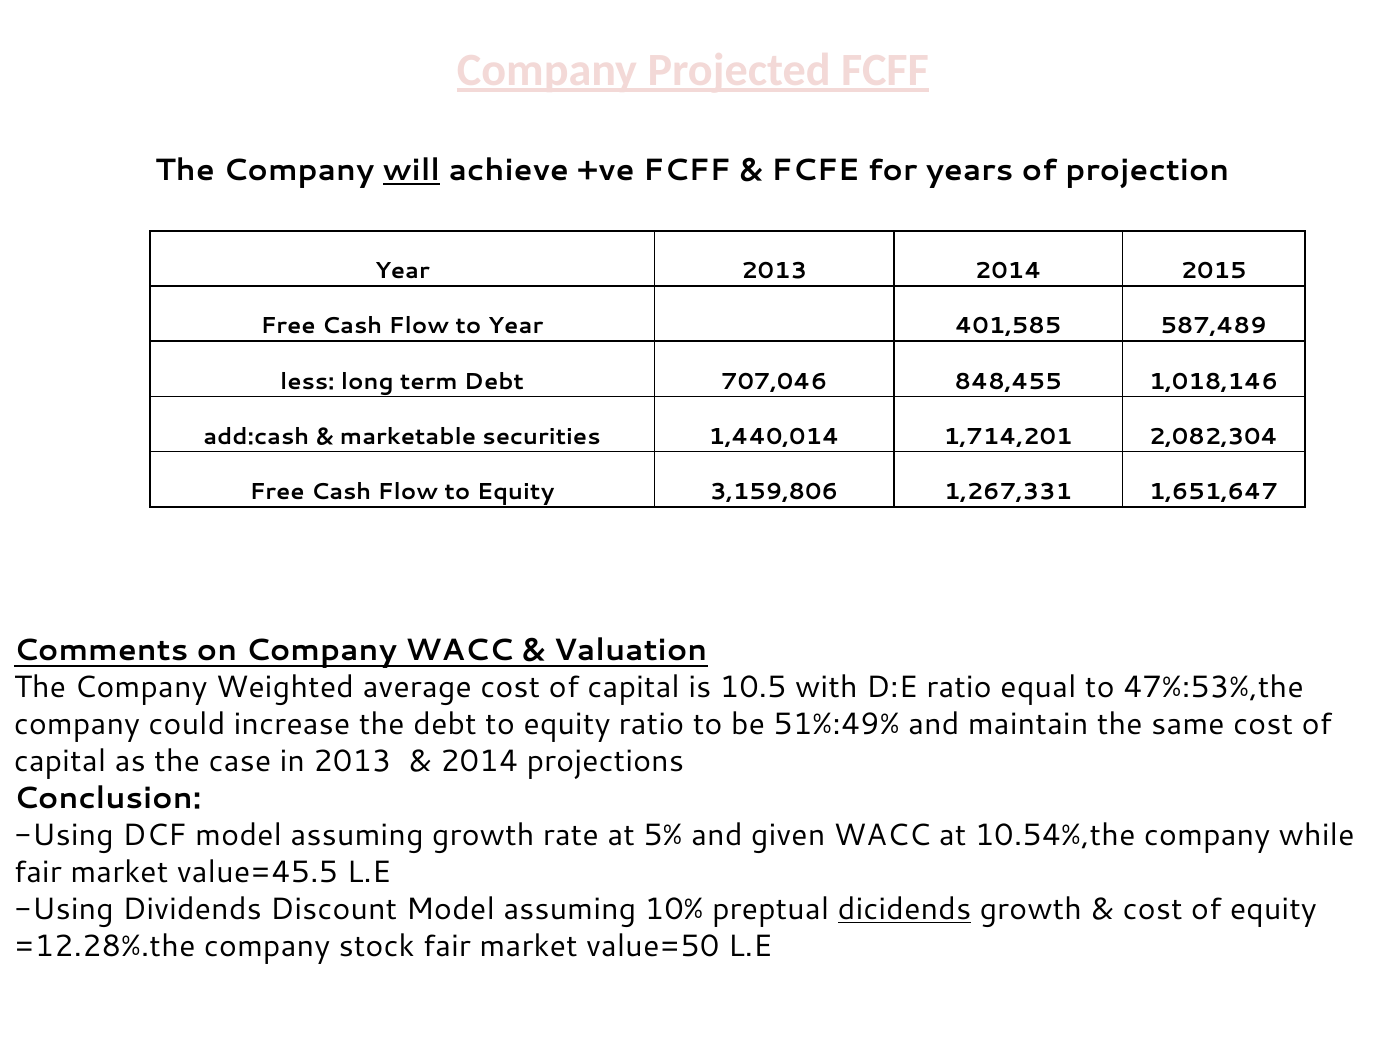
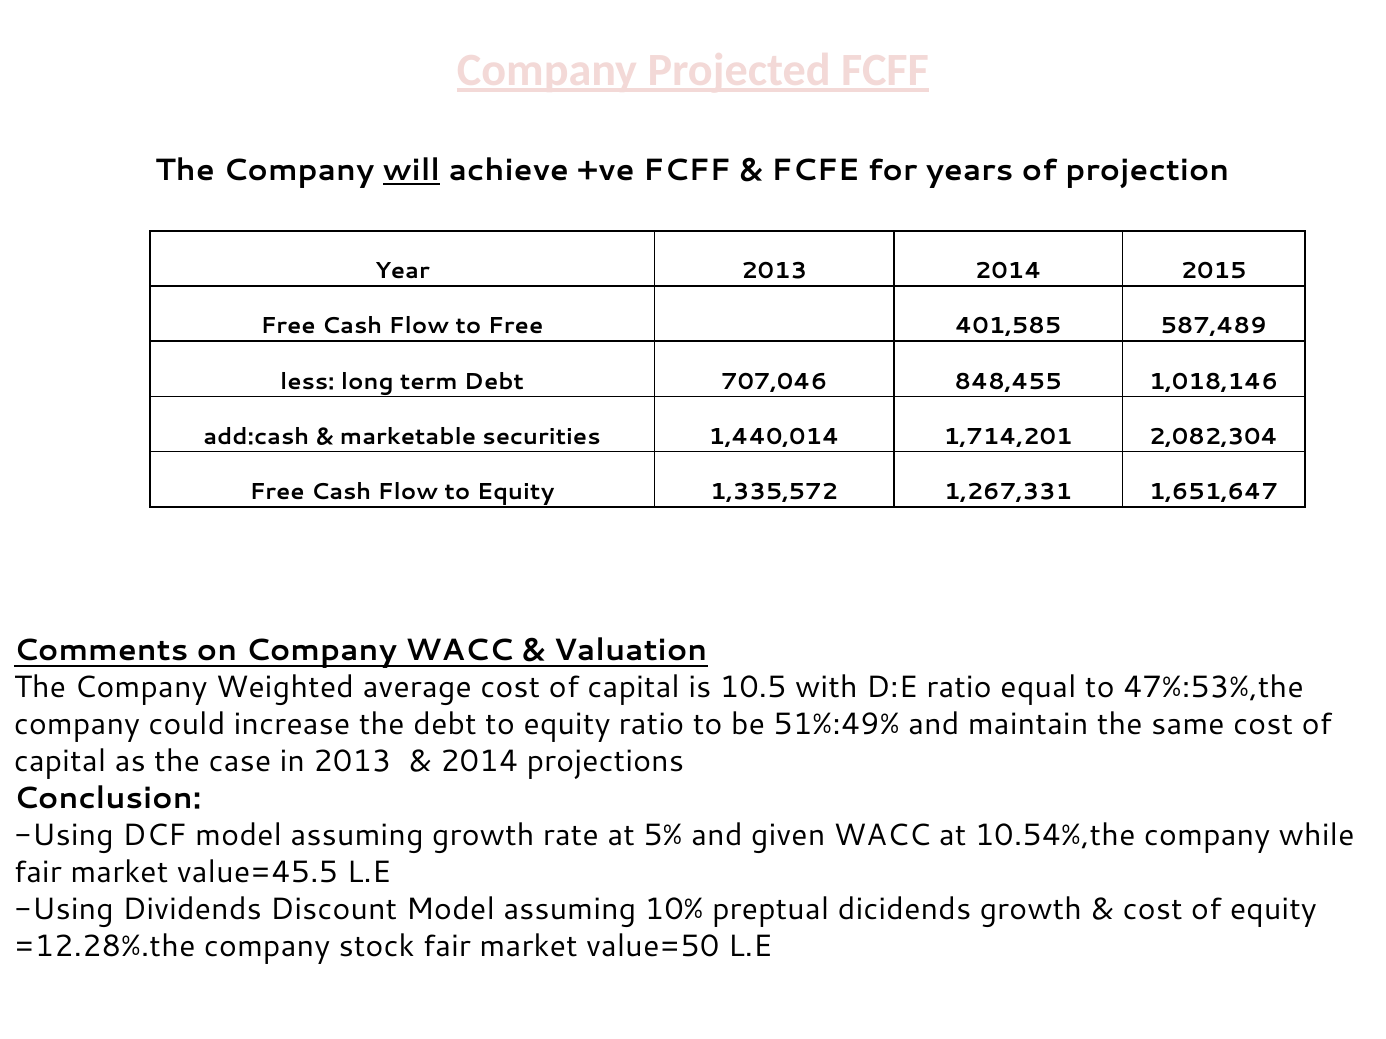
to Year: Year -> Free
3,159,806: 3,159,806 -> 1,335,572
dicidends underline: present -> none
